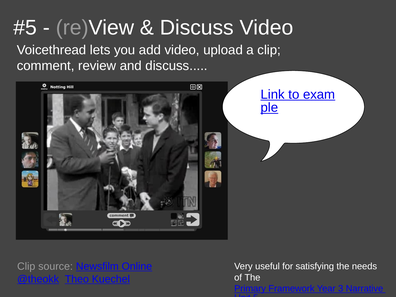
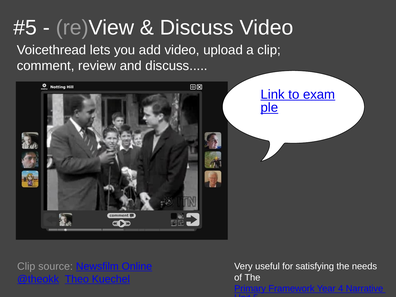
3: 3 -> 4
